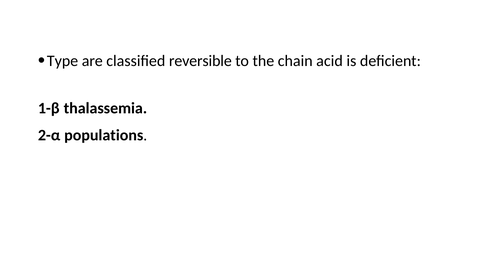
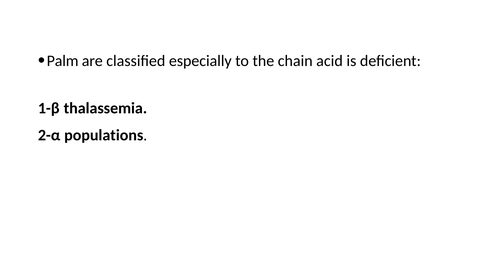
Type: Type -> Palm
reversible: reversible -> especially
